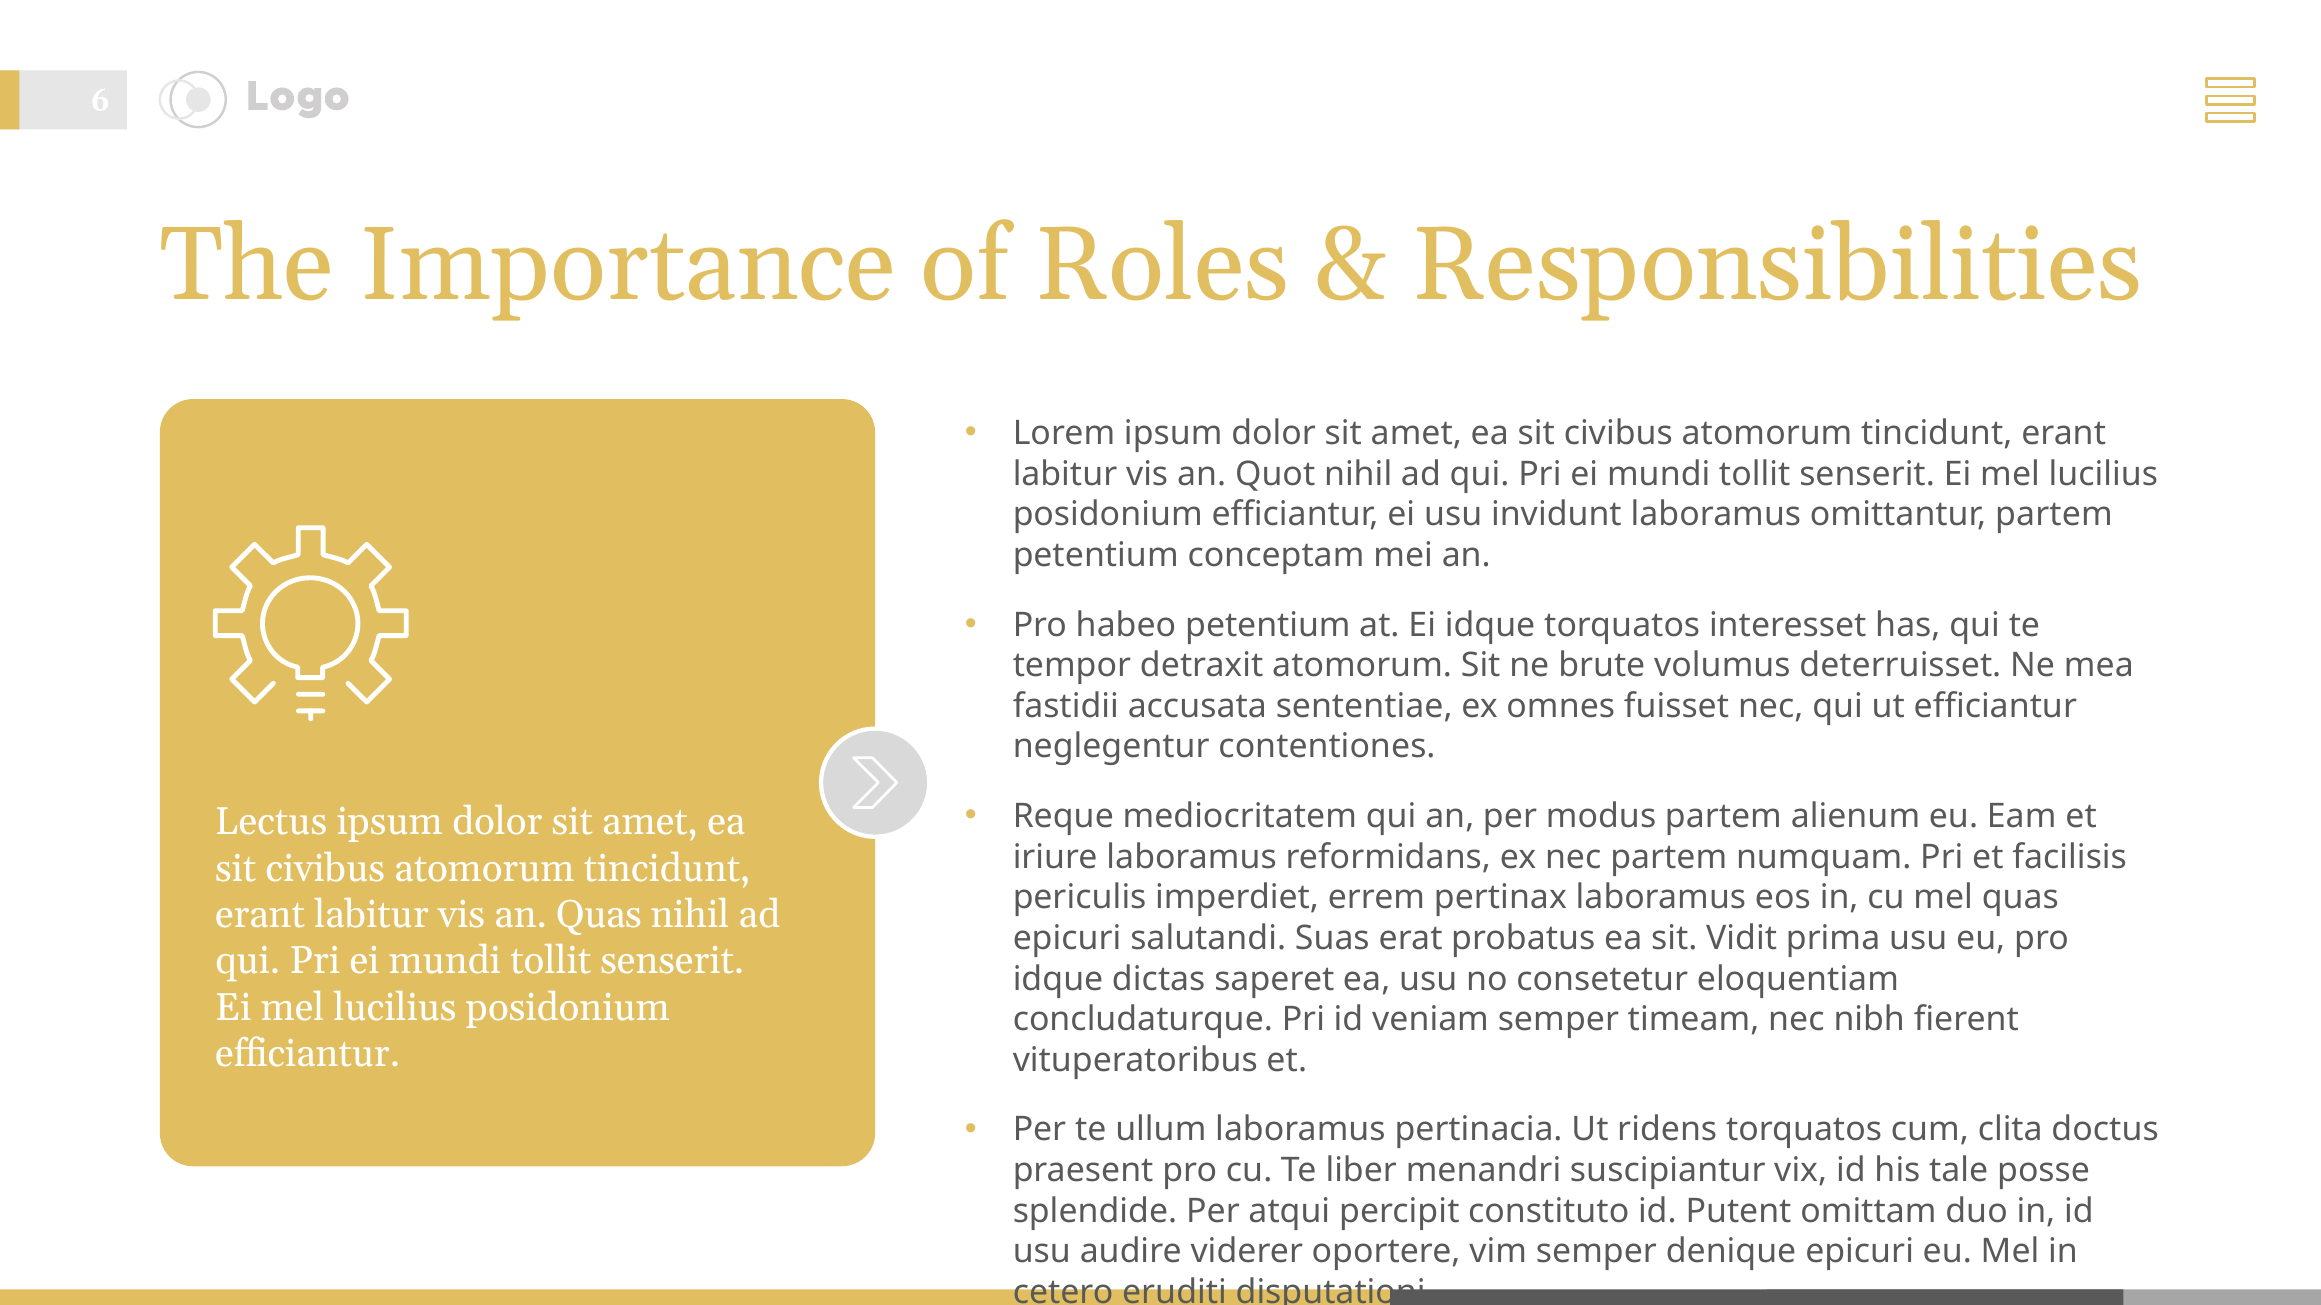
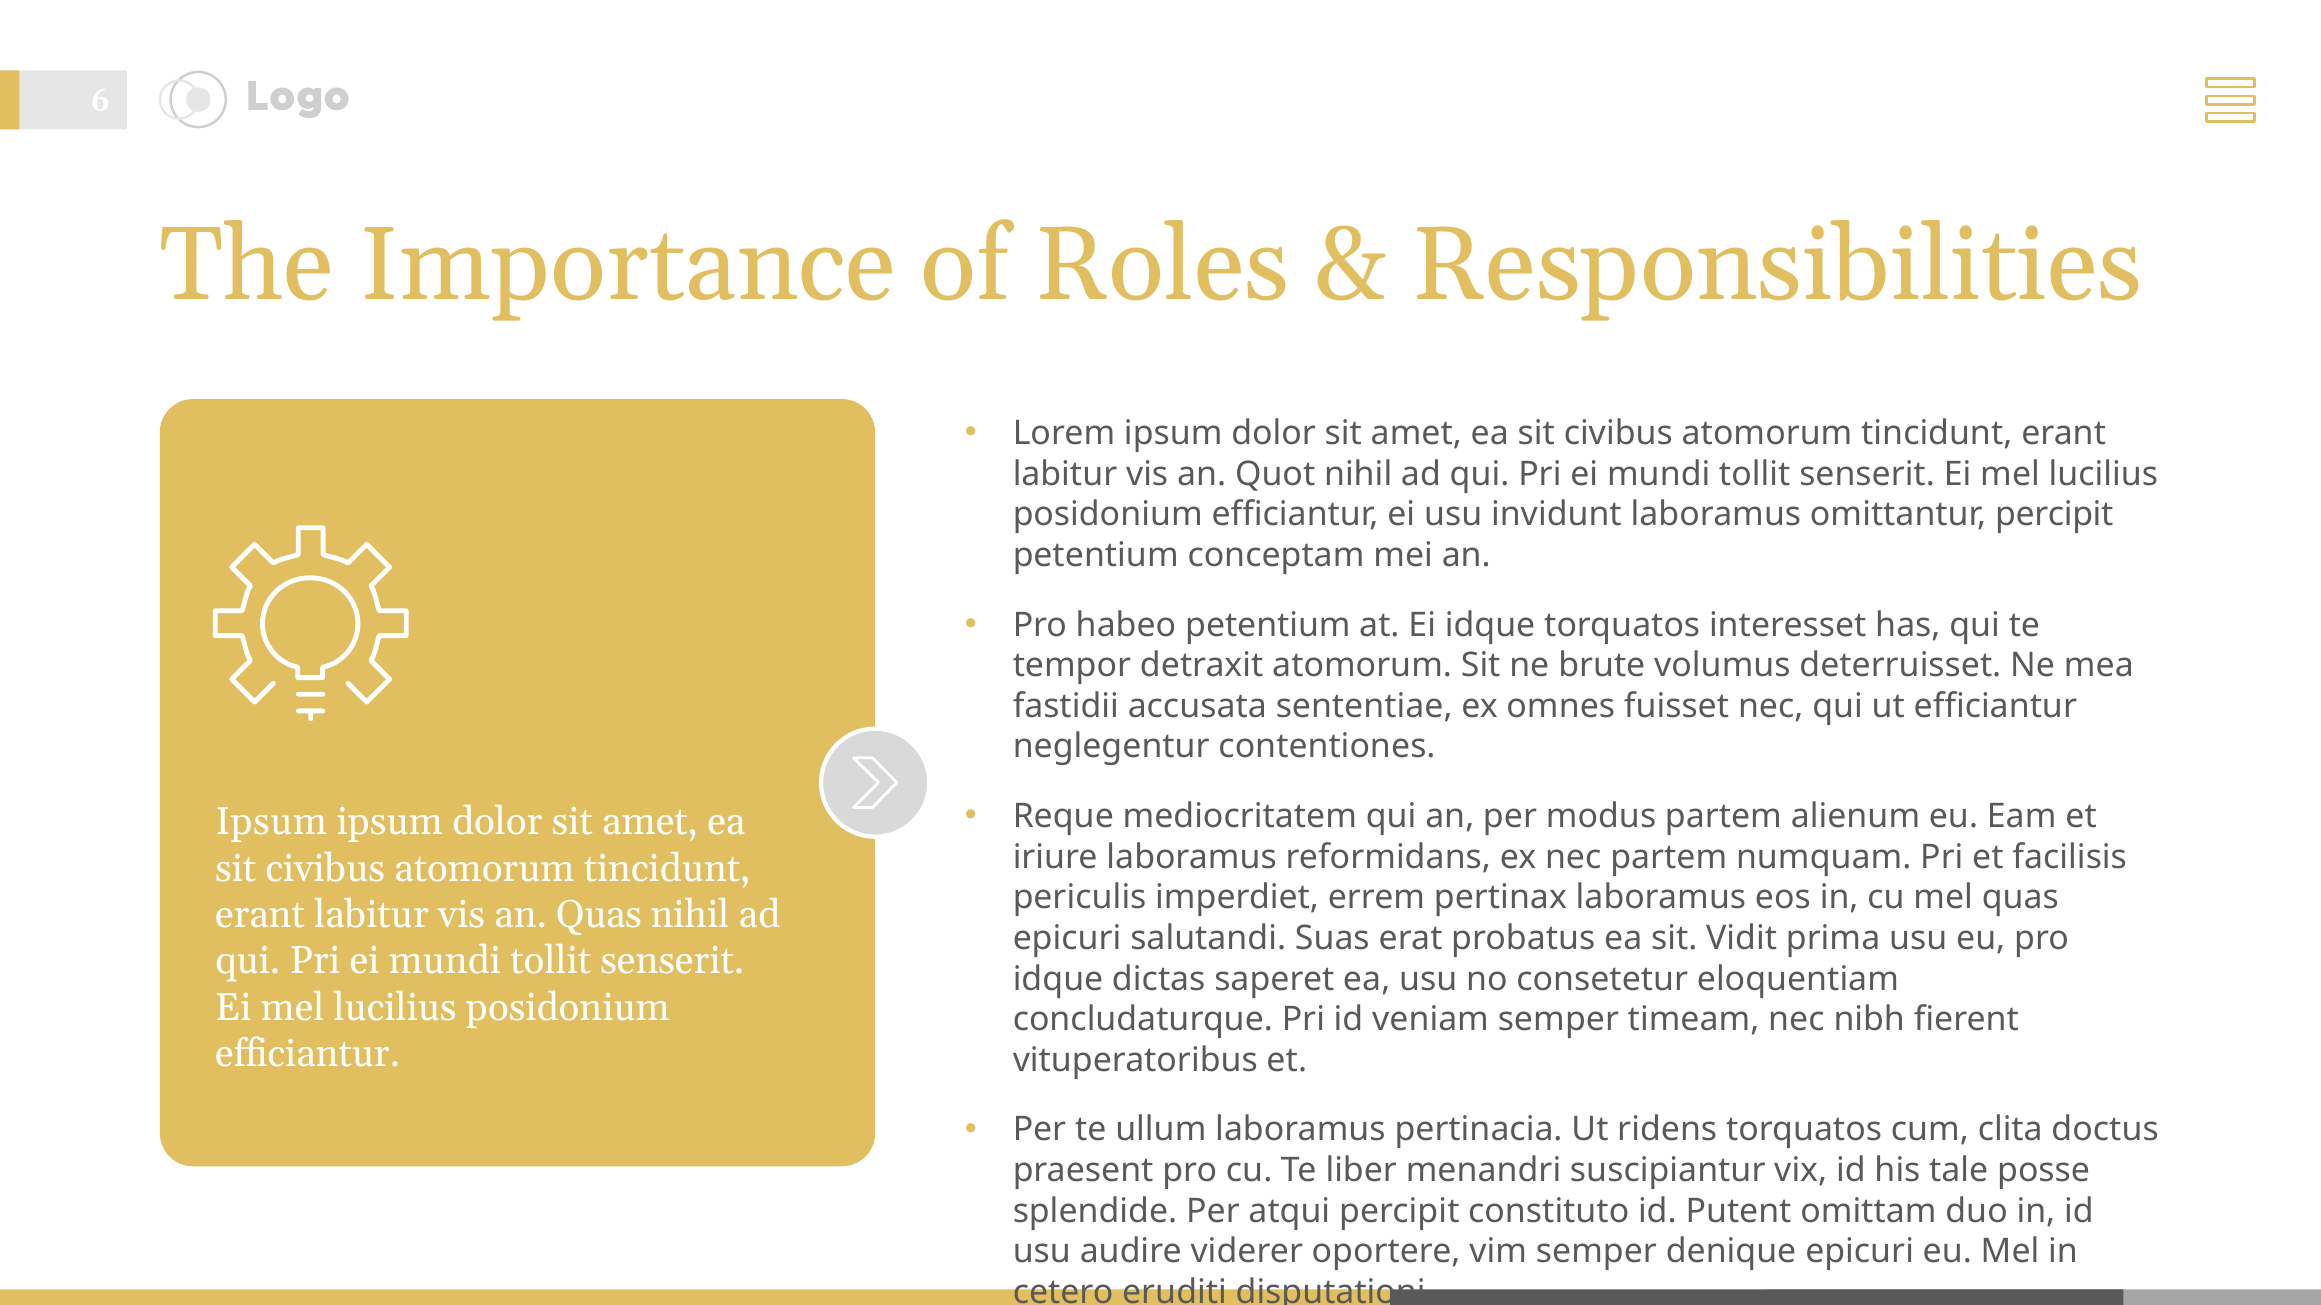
omittantur partem: partem -> percipit
Lectus at (271, 822): Lectus -> Ipsum
